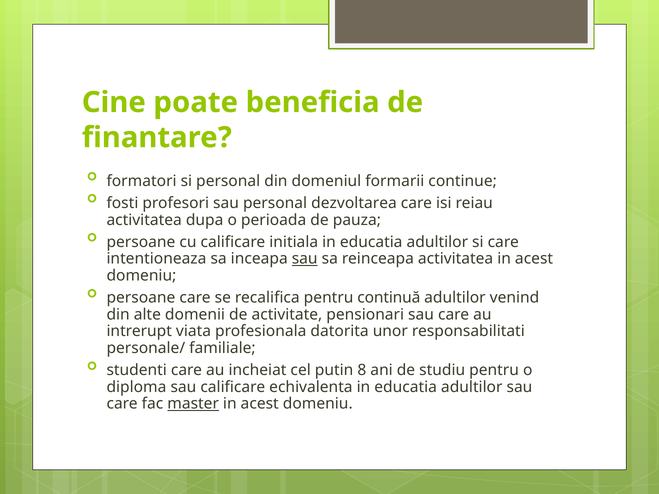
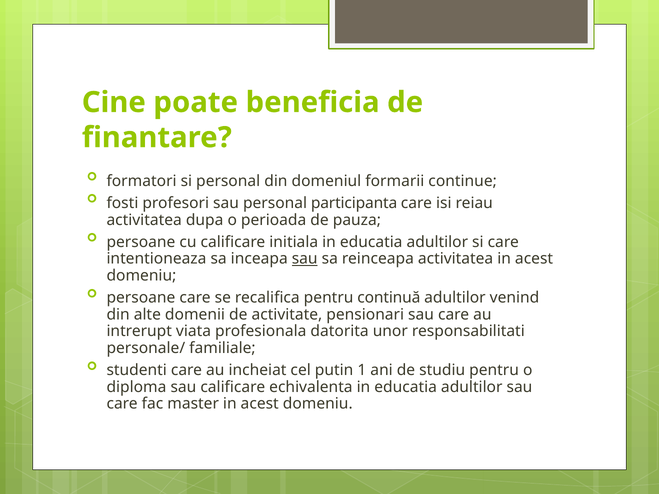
dezvoltarea: dezvoltarea -> participanta
8: 8 -> 1
master underline: present -> none
